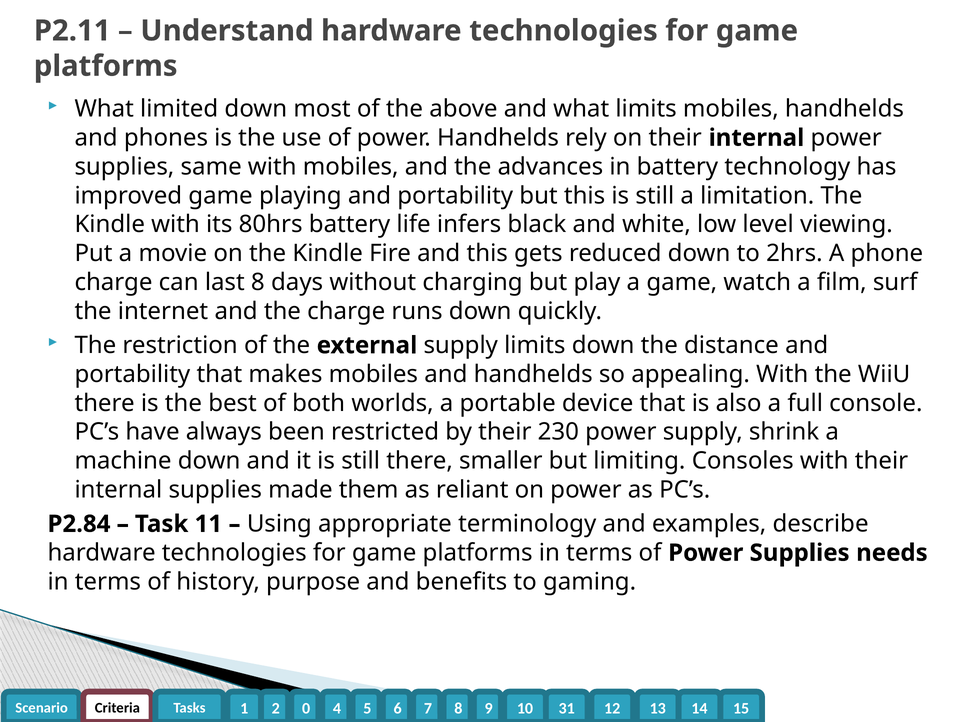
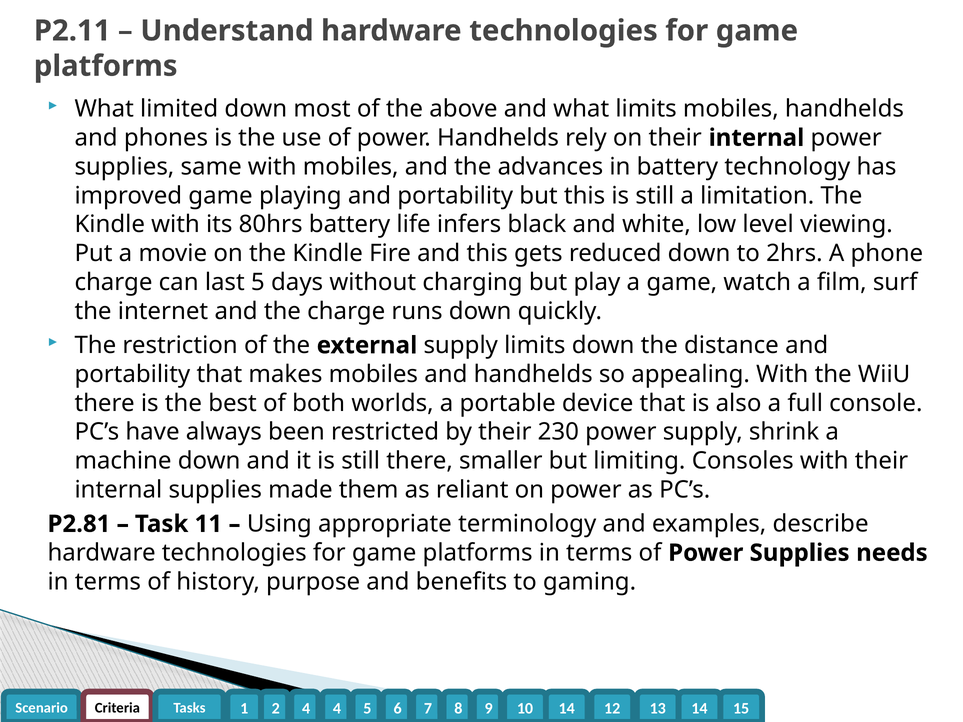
last 8: 8 -> 5
P2.84: P2.84 -> P2.81
0 at (306, 709): 0 -> 4
31 at (567, 709): 31 -> 14
